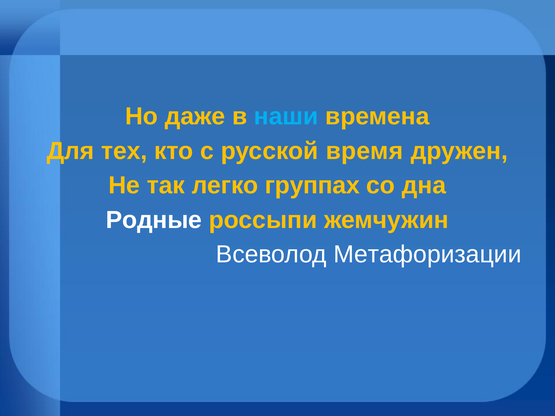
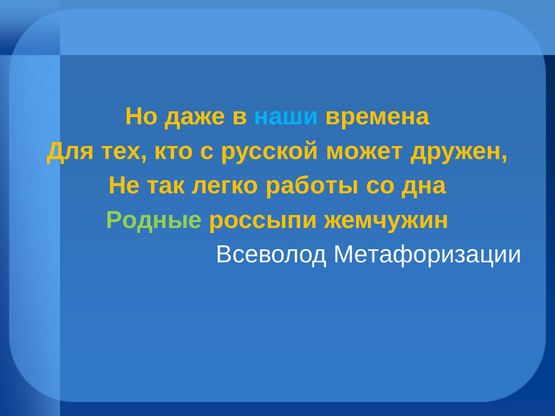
время: время -> может
группах: группах -> работы
Родные colour: white -> light green
